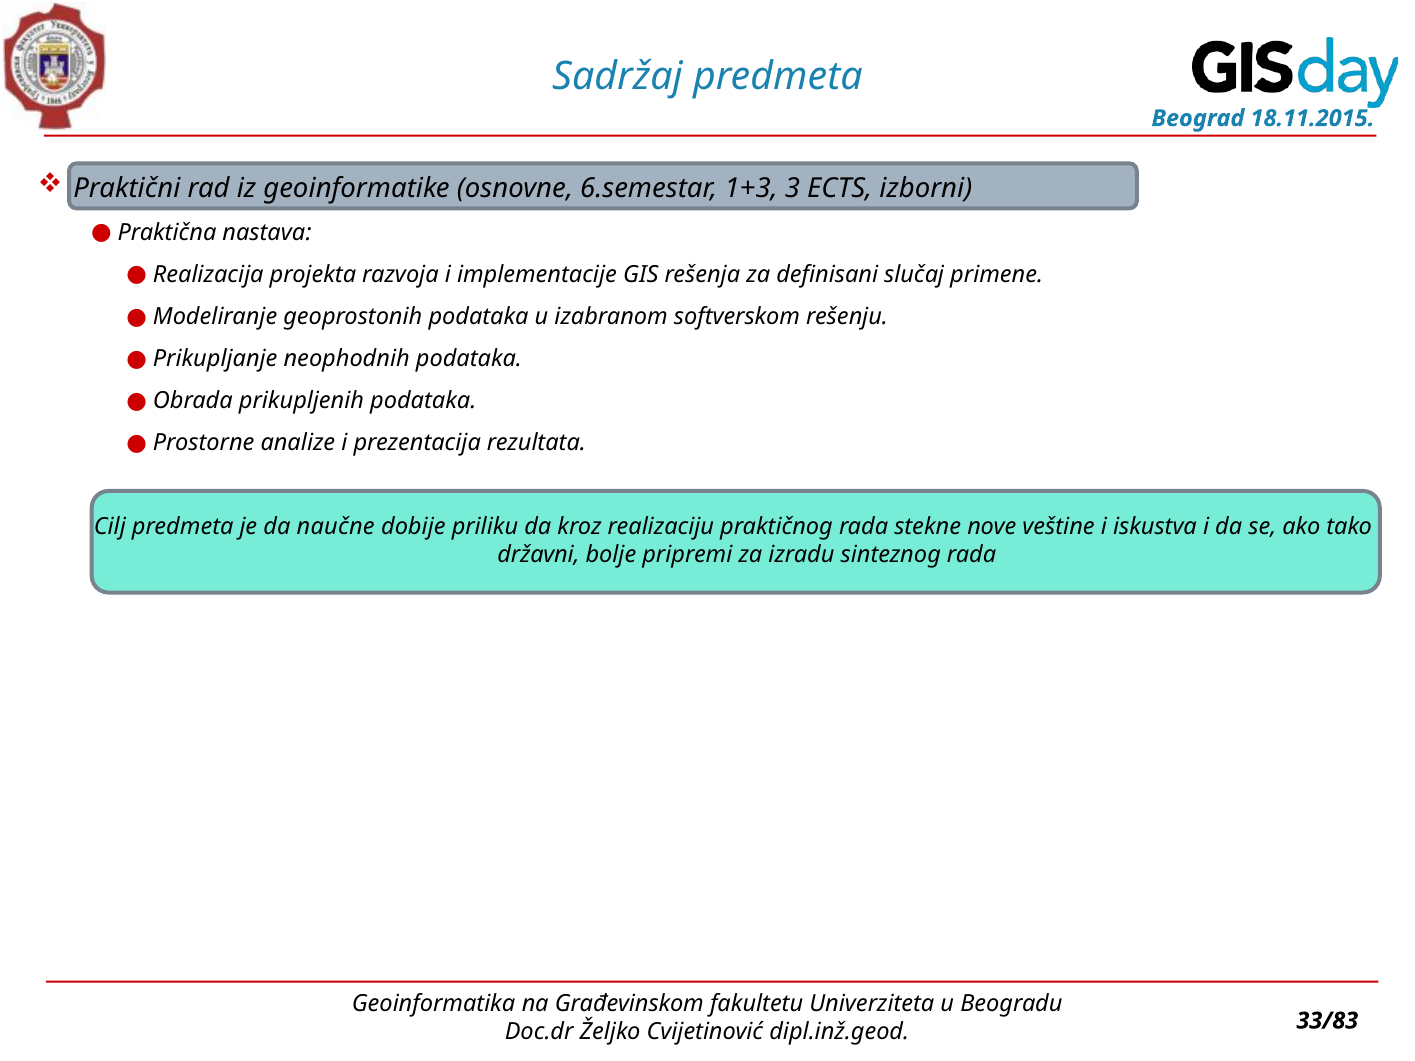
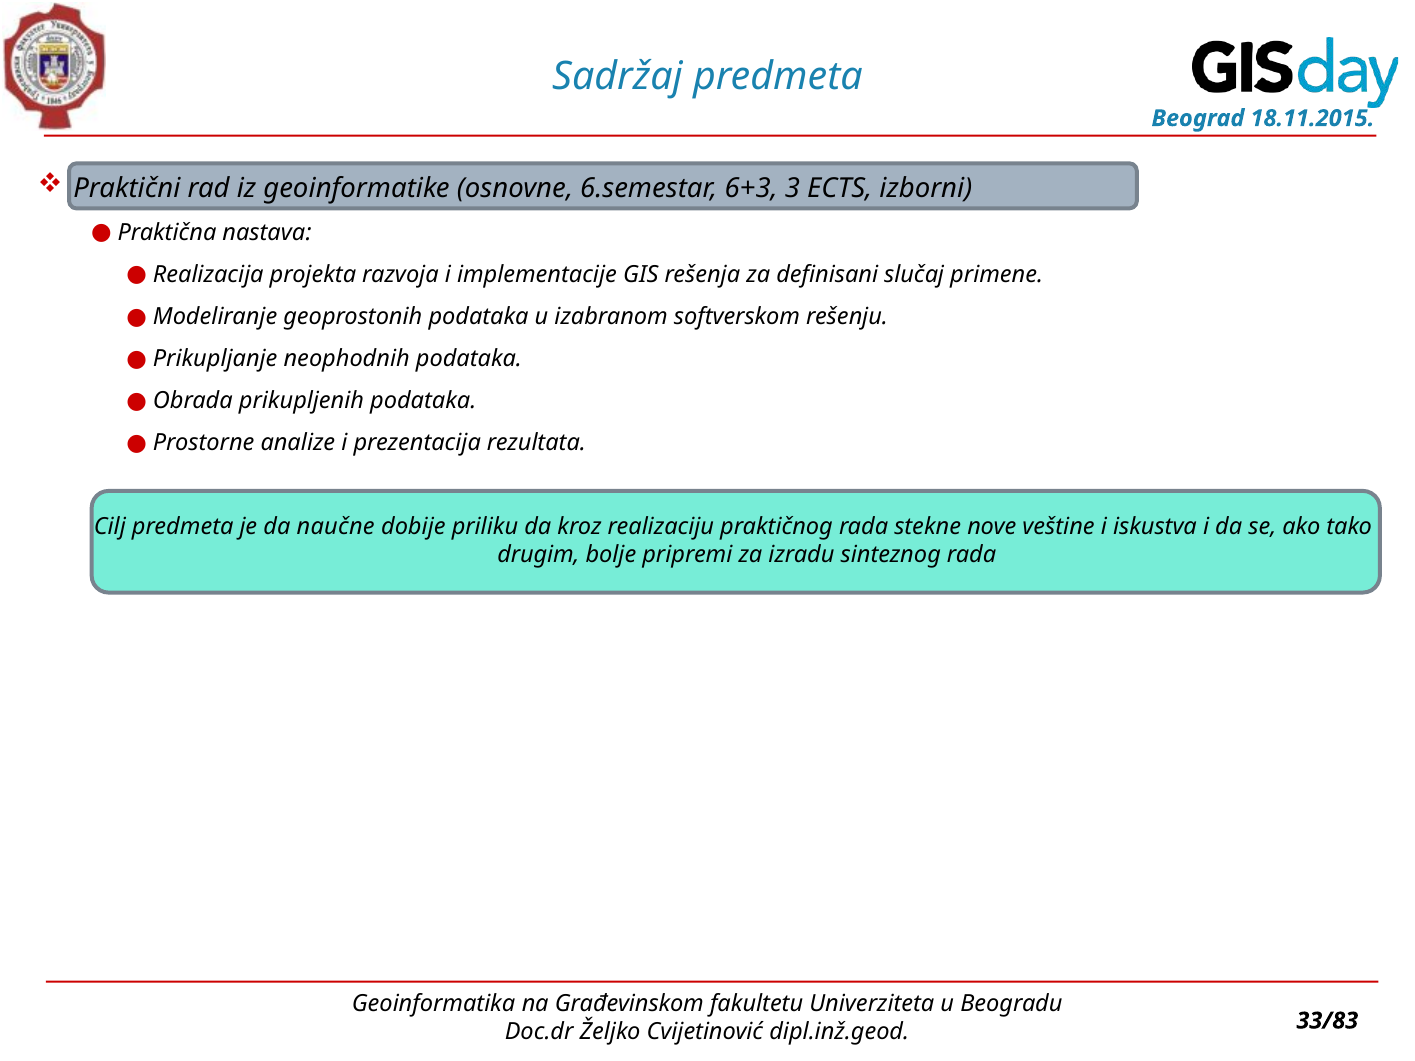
1+3: 1+3 -> 6+3
državni: državni -> drugim
